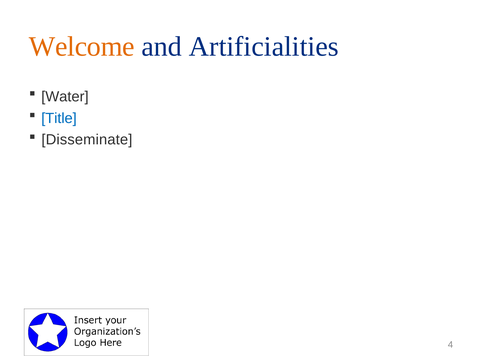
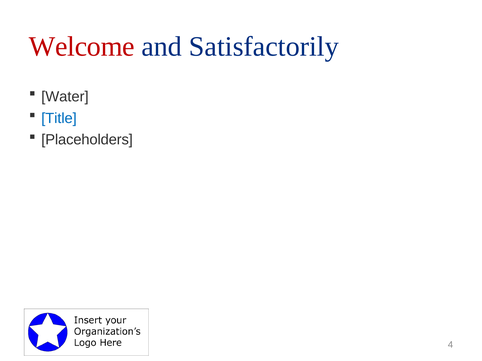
Welcome colour: orange -> red
Artificialities: Artificialities -> Satisfactorily
Disseminate: Disseminate -> Placeholders
